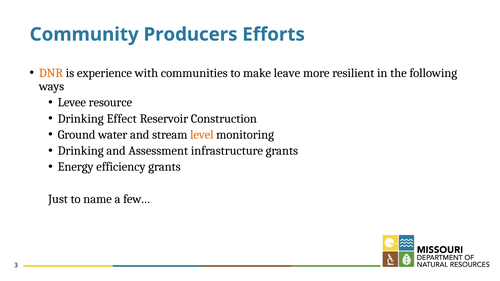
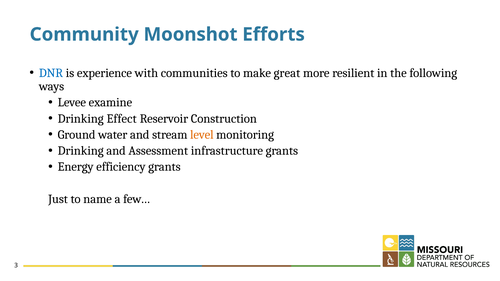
Producers: Producers -> Moonshot
DNR colour: orange -> blue
leave: leave -> great
resource: resource -> examine
